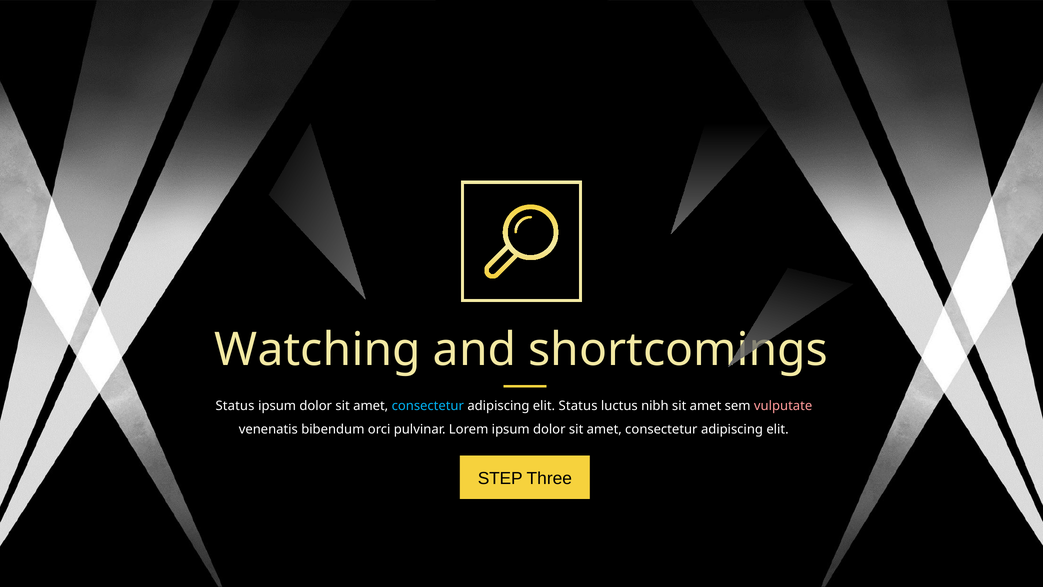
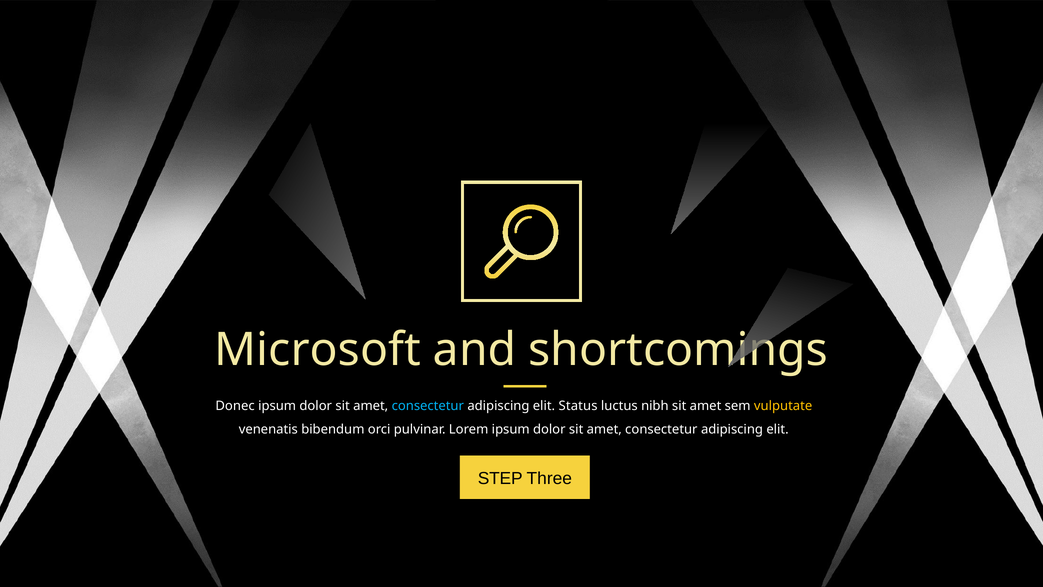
Watching: Watching -> Microsoft
Status at (235, 406): Status -> Donec
vulputate colour: pink -> yellow
